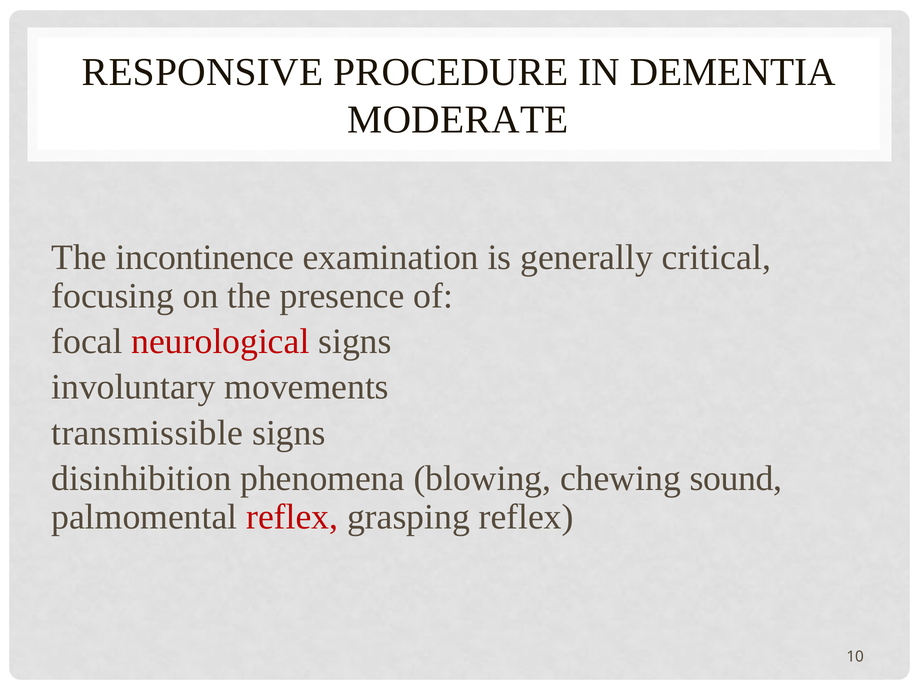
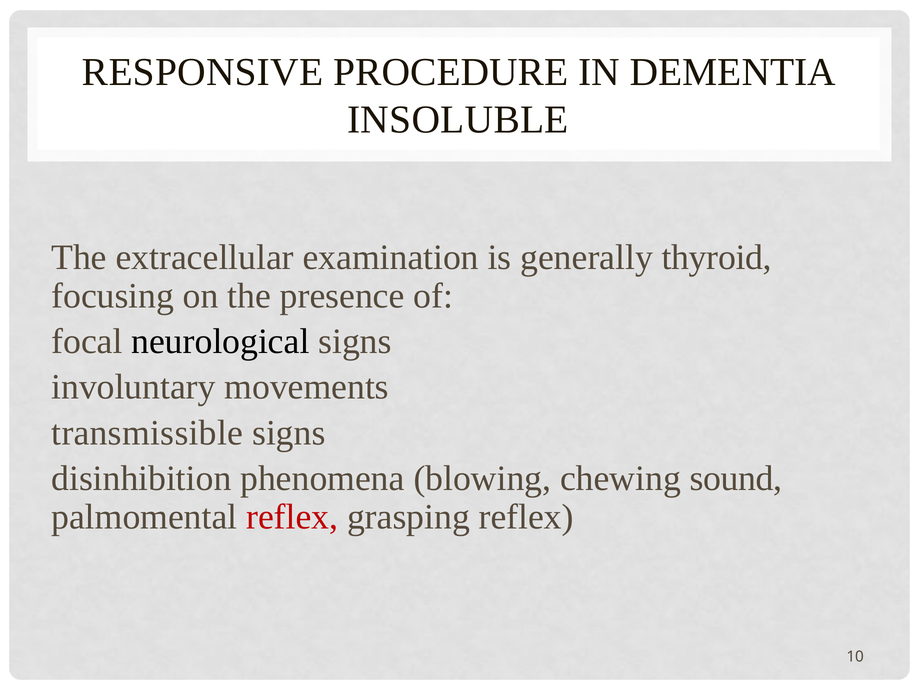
MODERATE: MODERATE -> INSOLUBLE
incontinence: incontinence -> extracellular
critical: critical -> thyroid
neurological colour: red -> black
